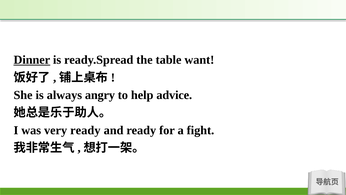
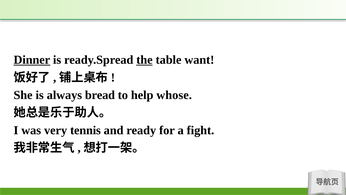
the underline: none -> present
angry: angry -> bread
advice: advice -> whose
very ready: ready -> tennis
